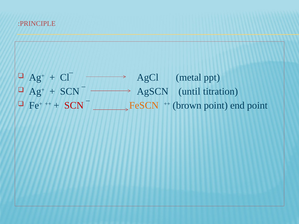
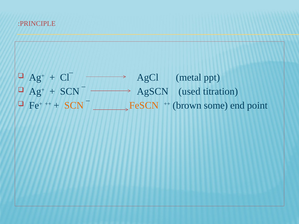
until: until -> used
SCN at (74, 105) colour: red -> orange
brown point: point -> some
